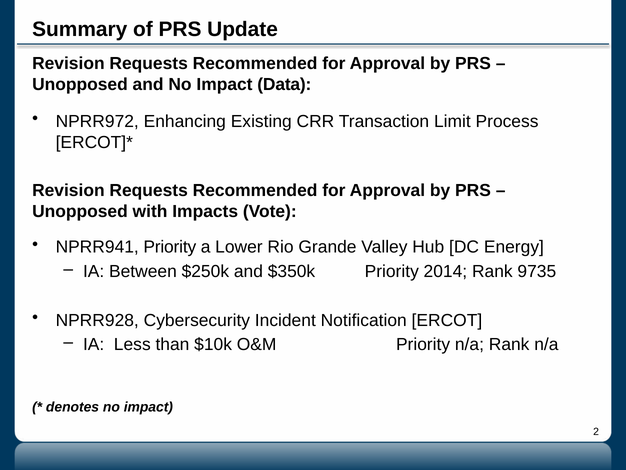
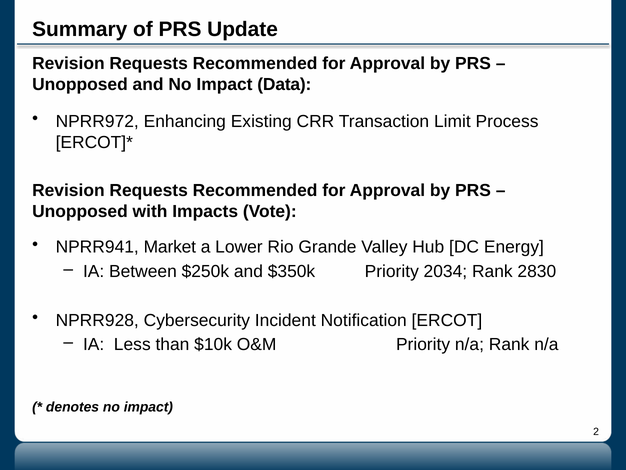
NPRR941 Priority: Priority -> Market
2014: 2014 -> 2034
9735: 9735 -> 2830
